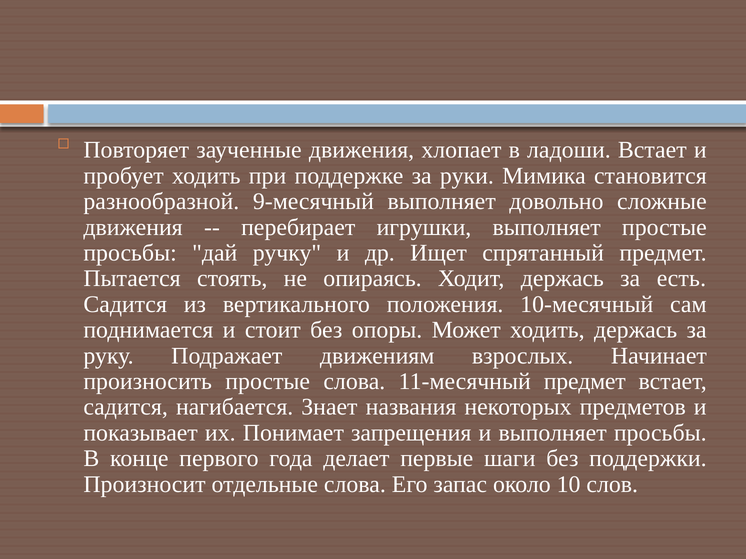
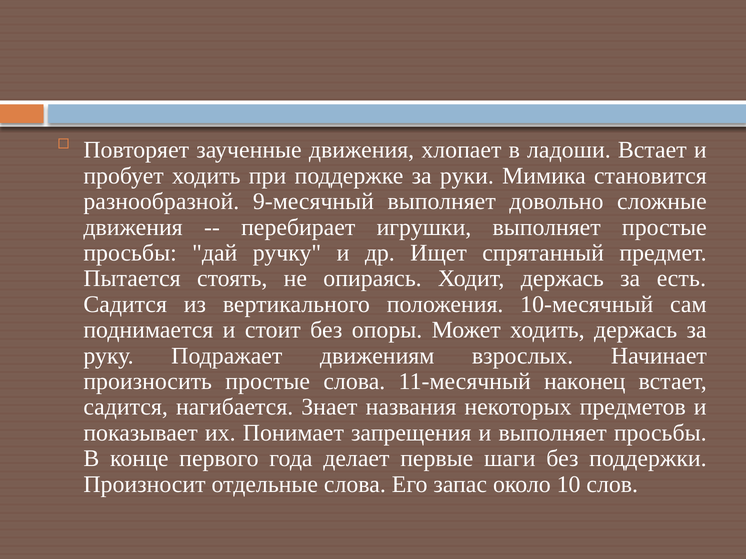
11-месячный предмет: предмет -> наконец
